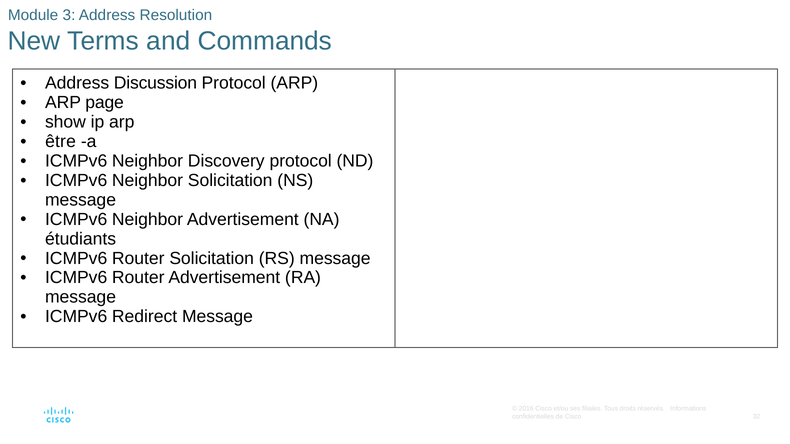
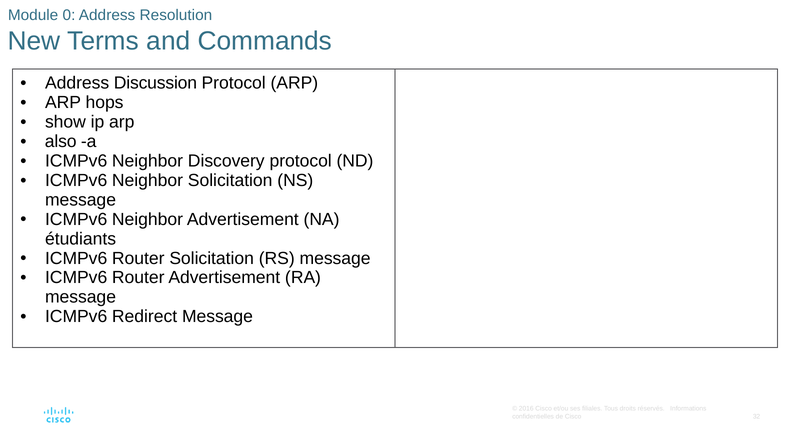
3: 3 -> 0
page: page -> hops
être: être -> also
